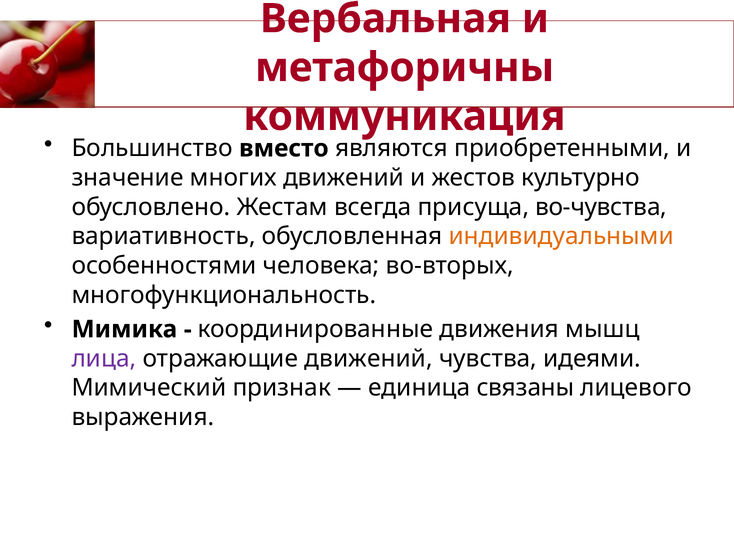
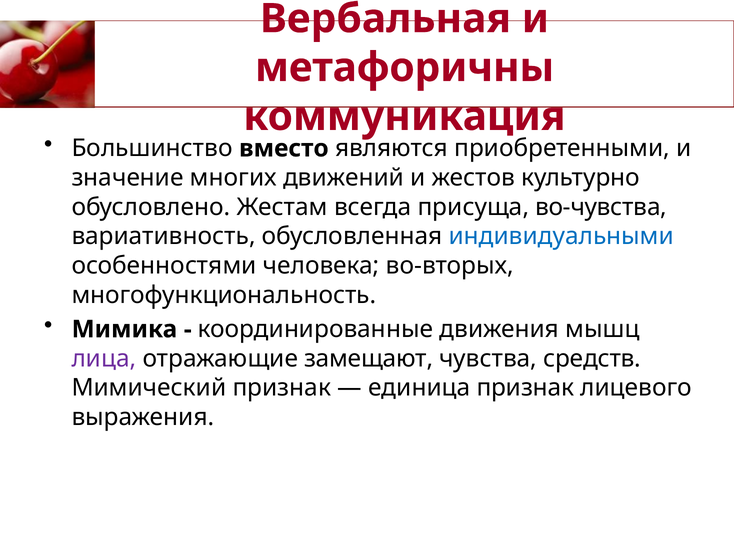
индивидуальными colour: orange -> blue
отражающие движений: движений -> замещают
идеями: идеями -> средств
единица связаны: связаны -> признак
